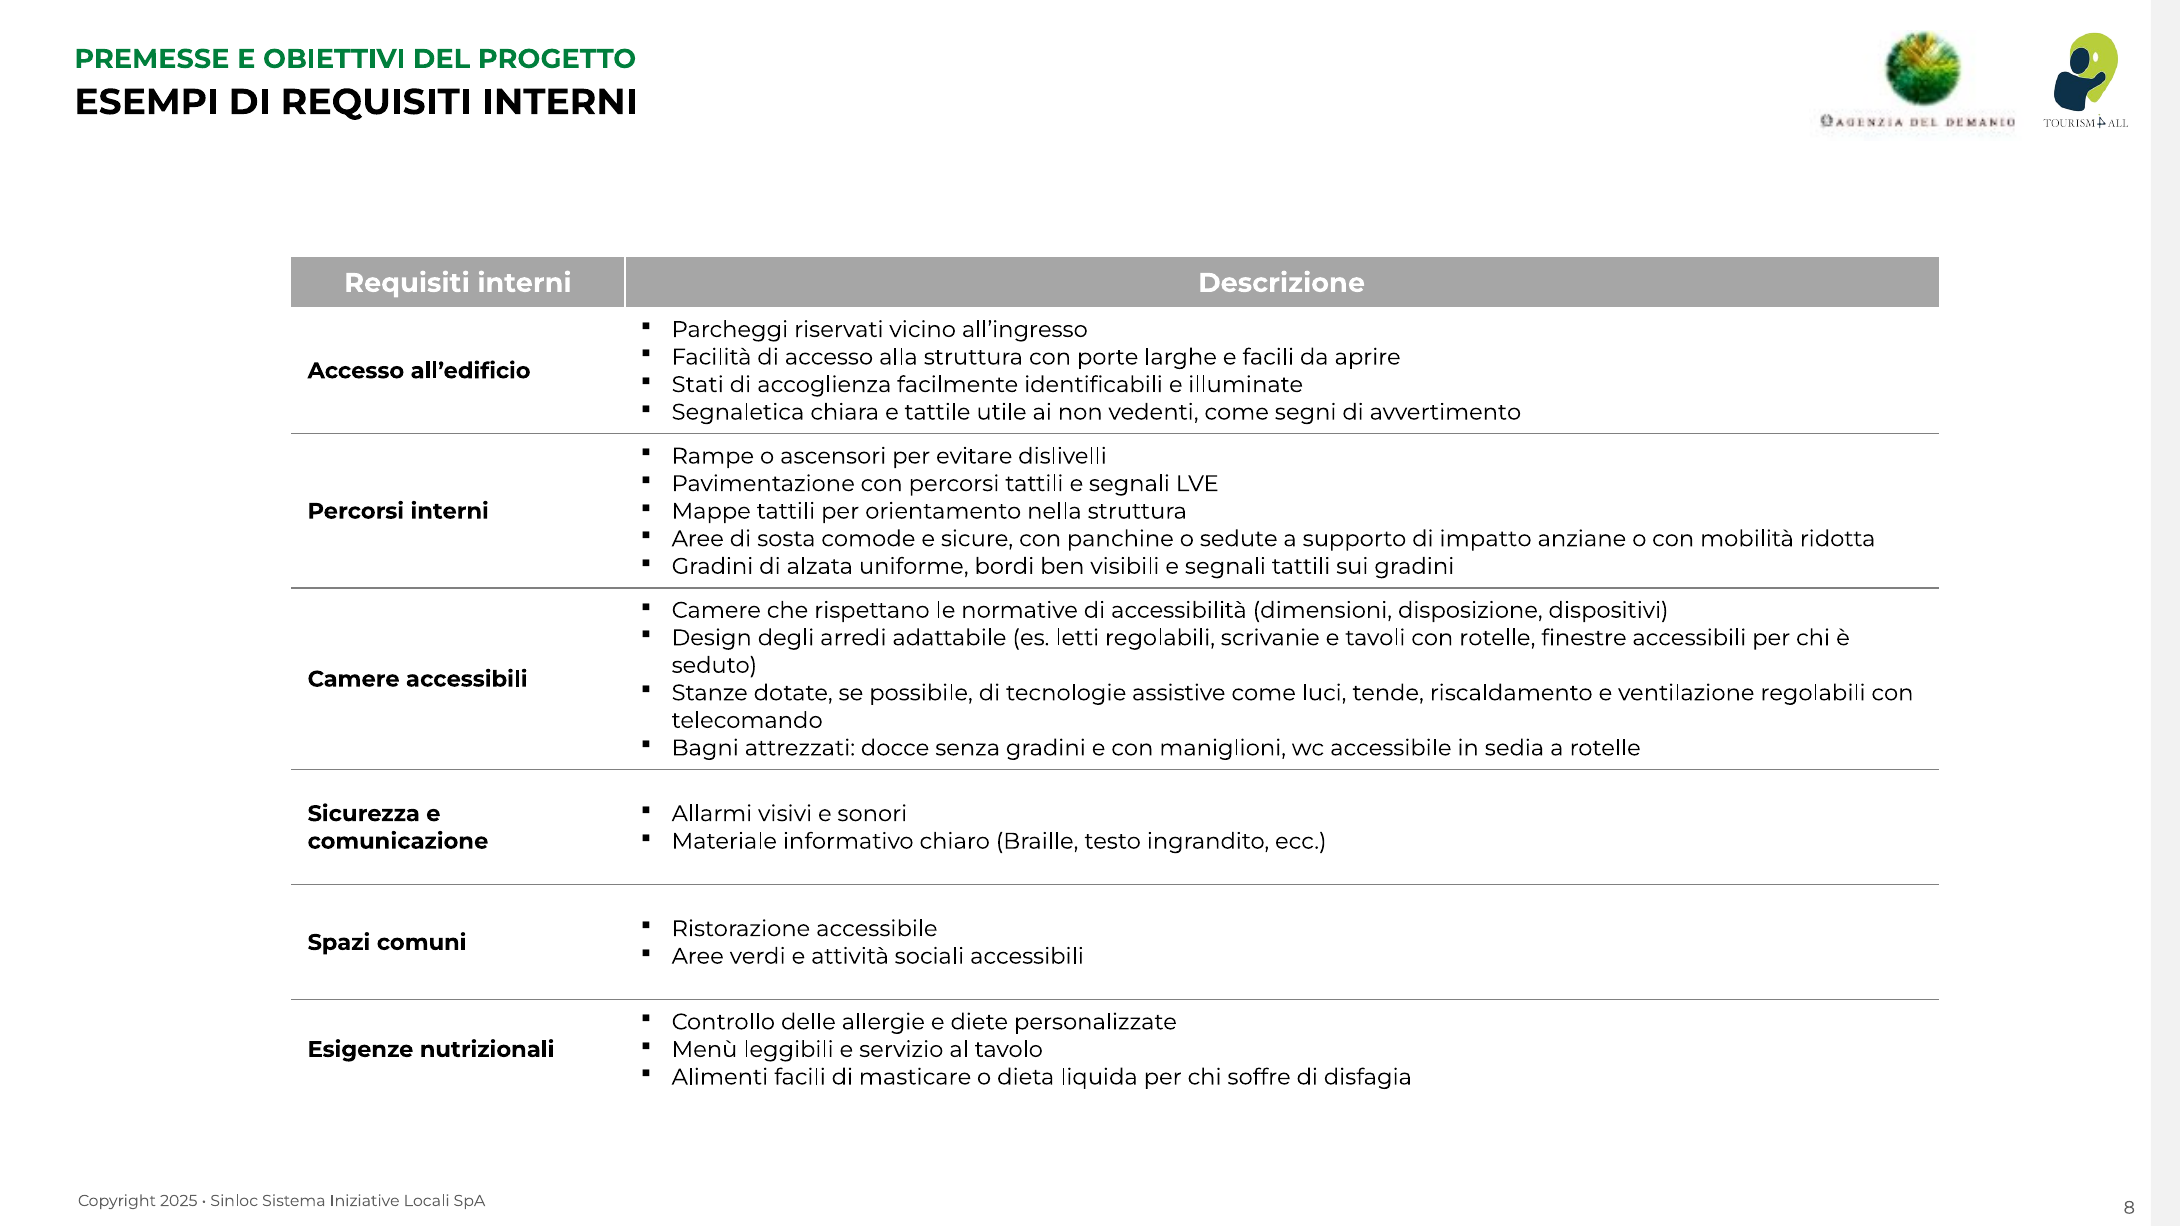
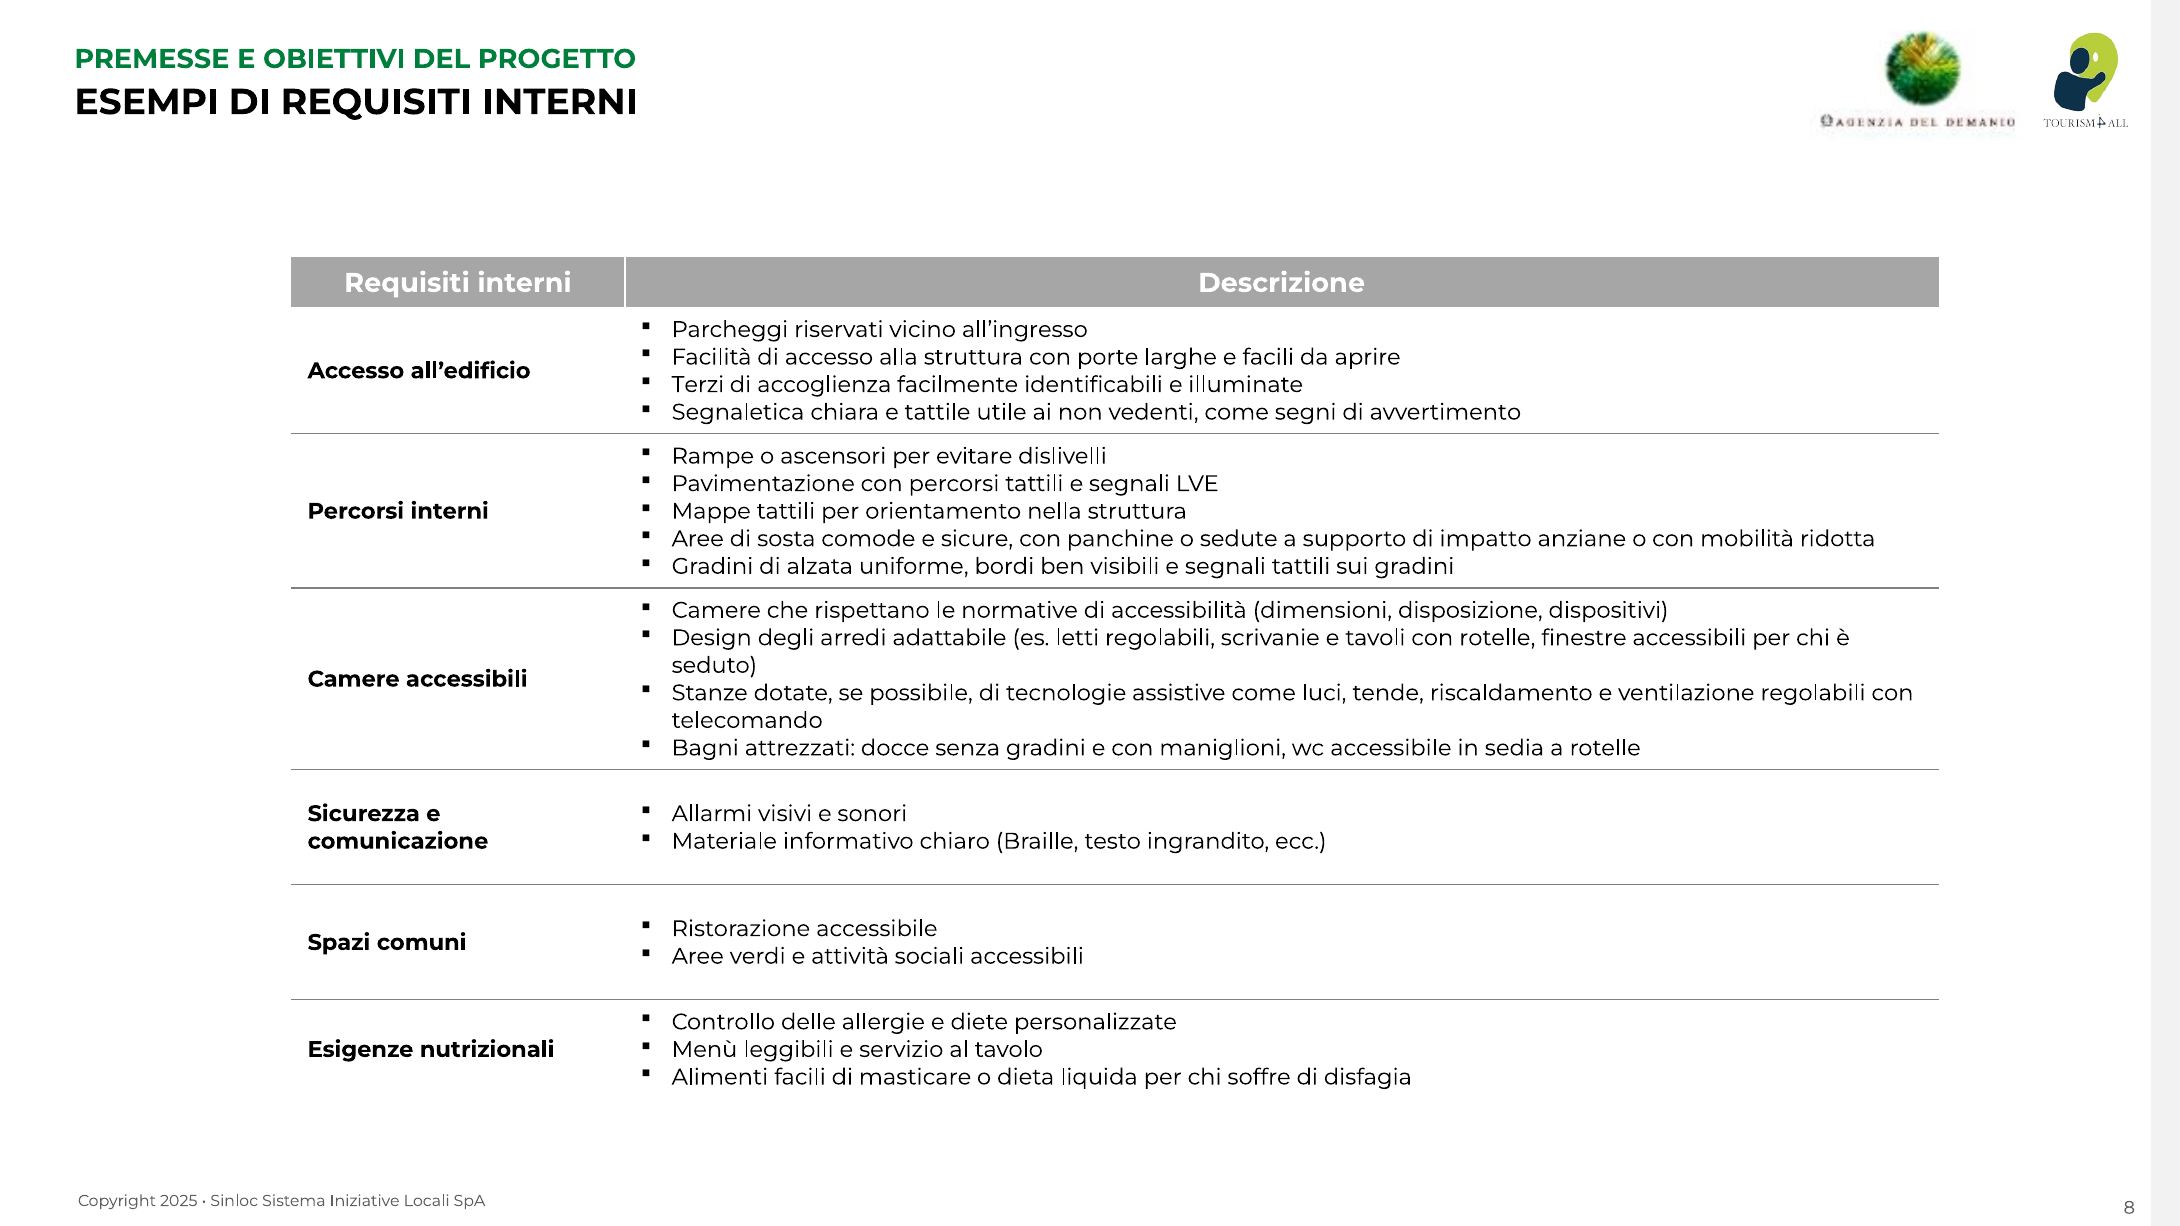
Stati: Stati -> Terzi
